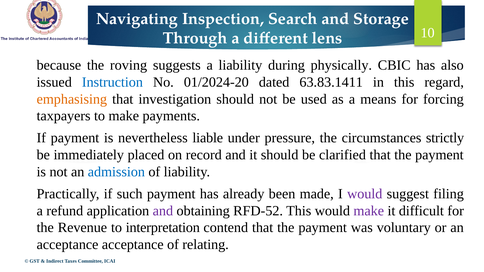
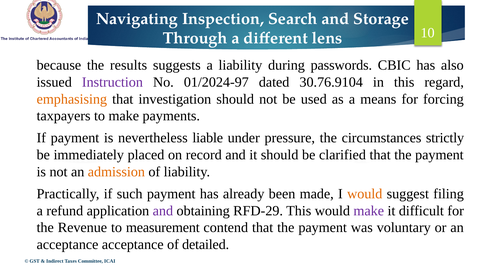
roving: roving -> results
physically: physically -> passwords
Instruction colour: blue -> purple
01/2024-20: 01/2024-20 -> 01/2024-97
63.83.1411: 63.83.1411 -> 30.76.9104
admission colour: blue -> orange
would at (365, 194) colour: purple -> orange
RFD-52: RFD-52 -> RFD-29
interpretation: interpretation -> measurement
relating: relating -> detailed
